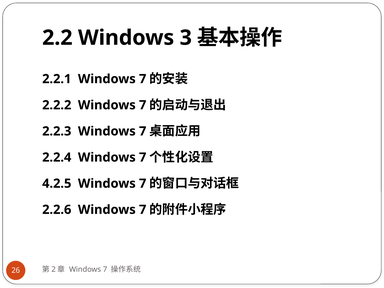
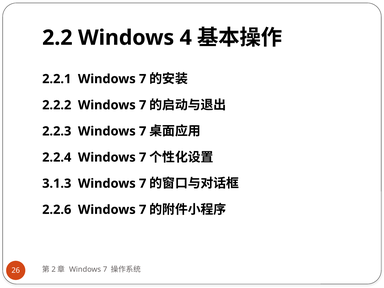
3: 3 -> 4
4.2.5: 4.2.5 -> 3.1.3
